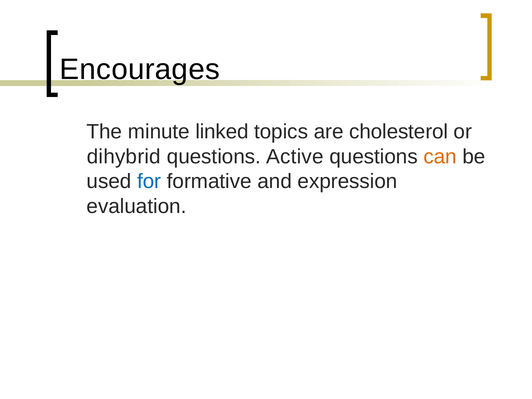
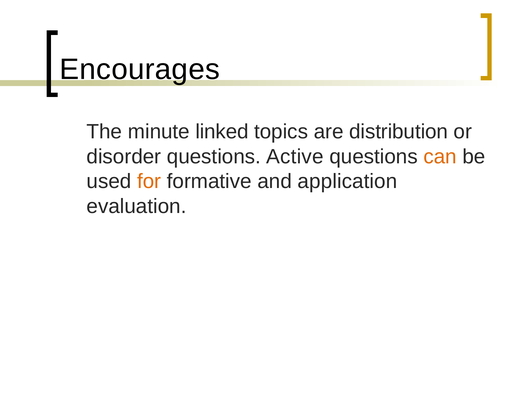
cholesterol: cholesterol -> distribution
dihybrid: dihybrid -> disorder
for colour: blue -> orange
expression: expression -> application
